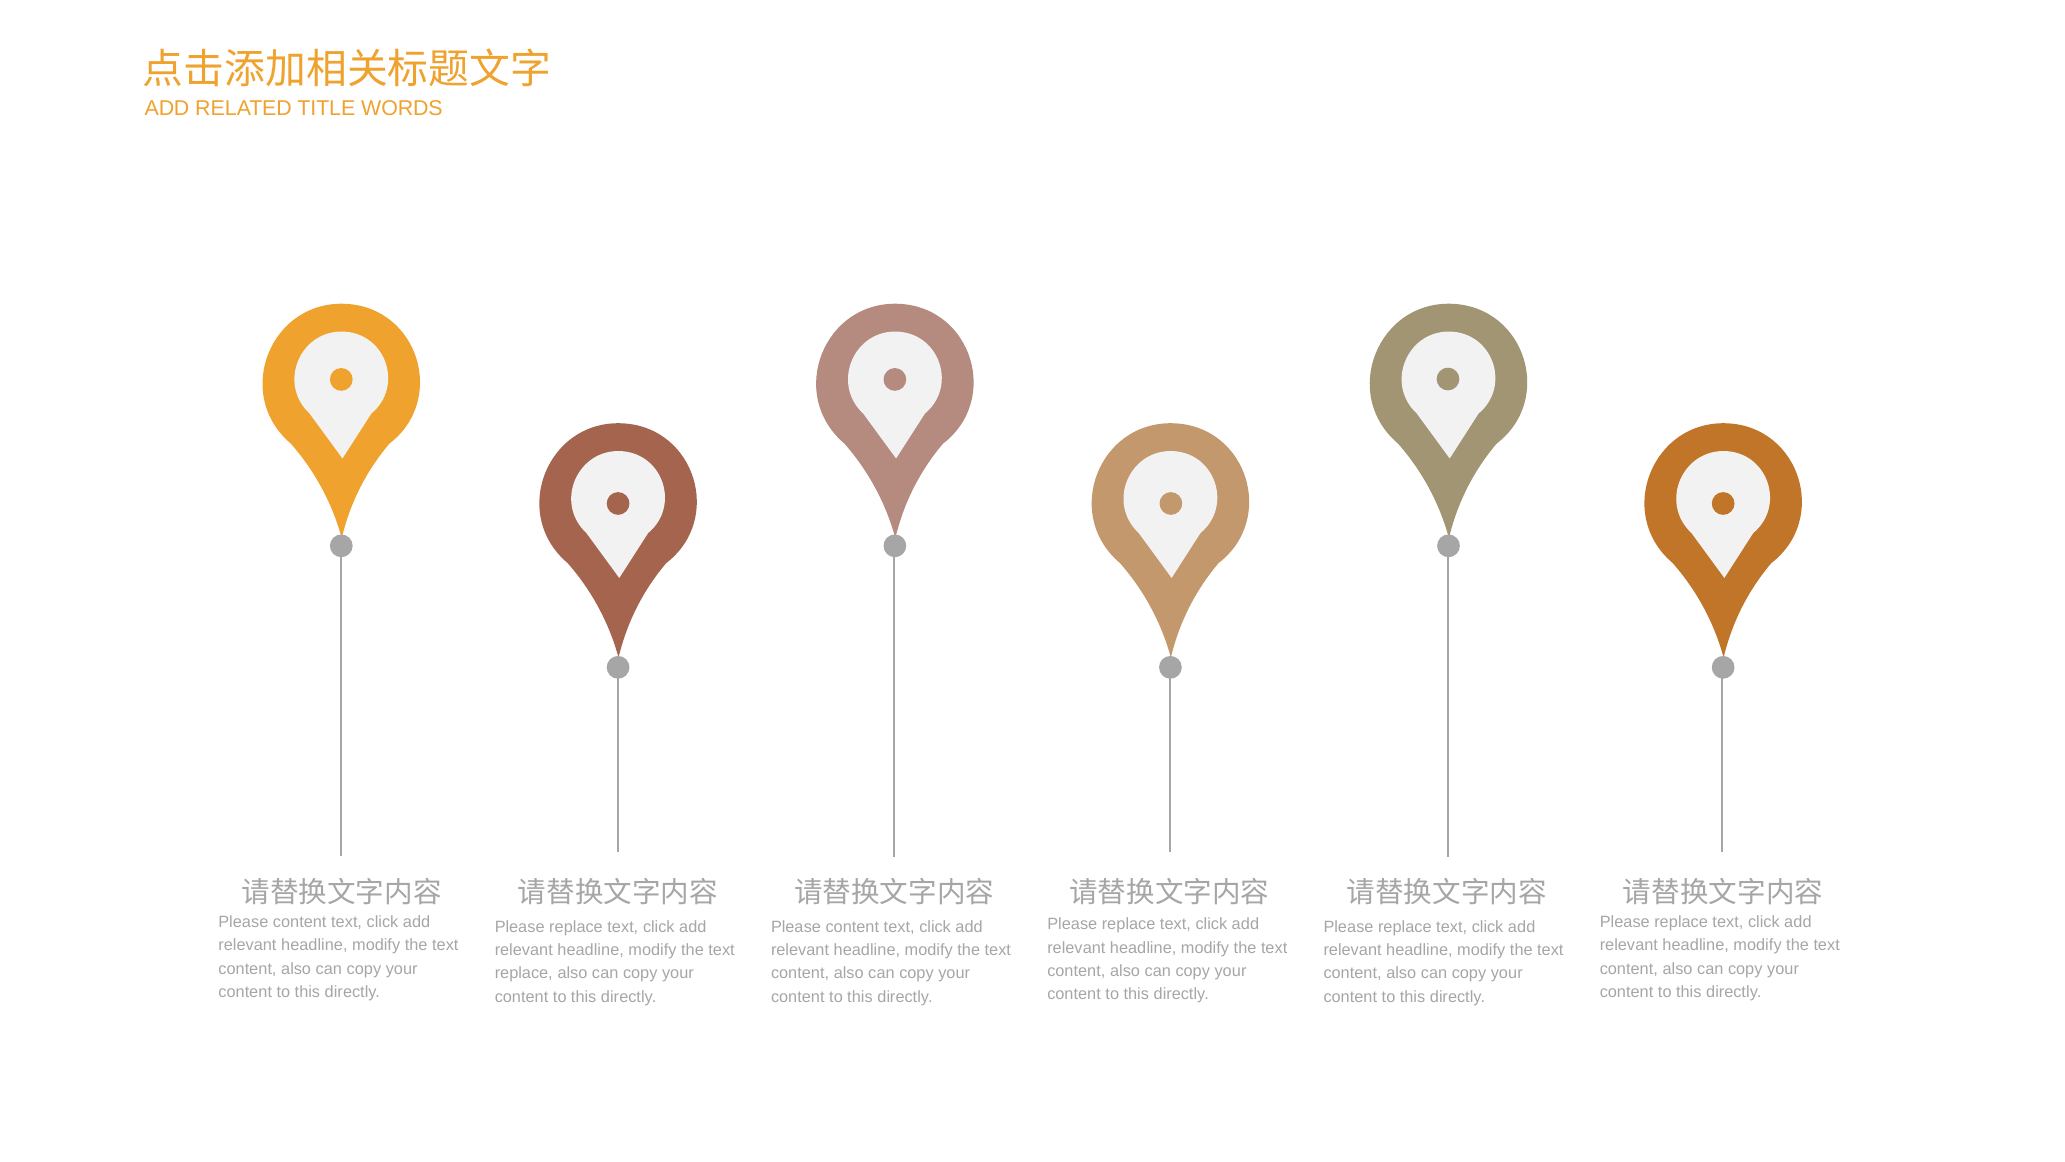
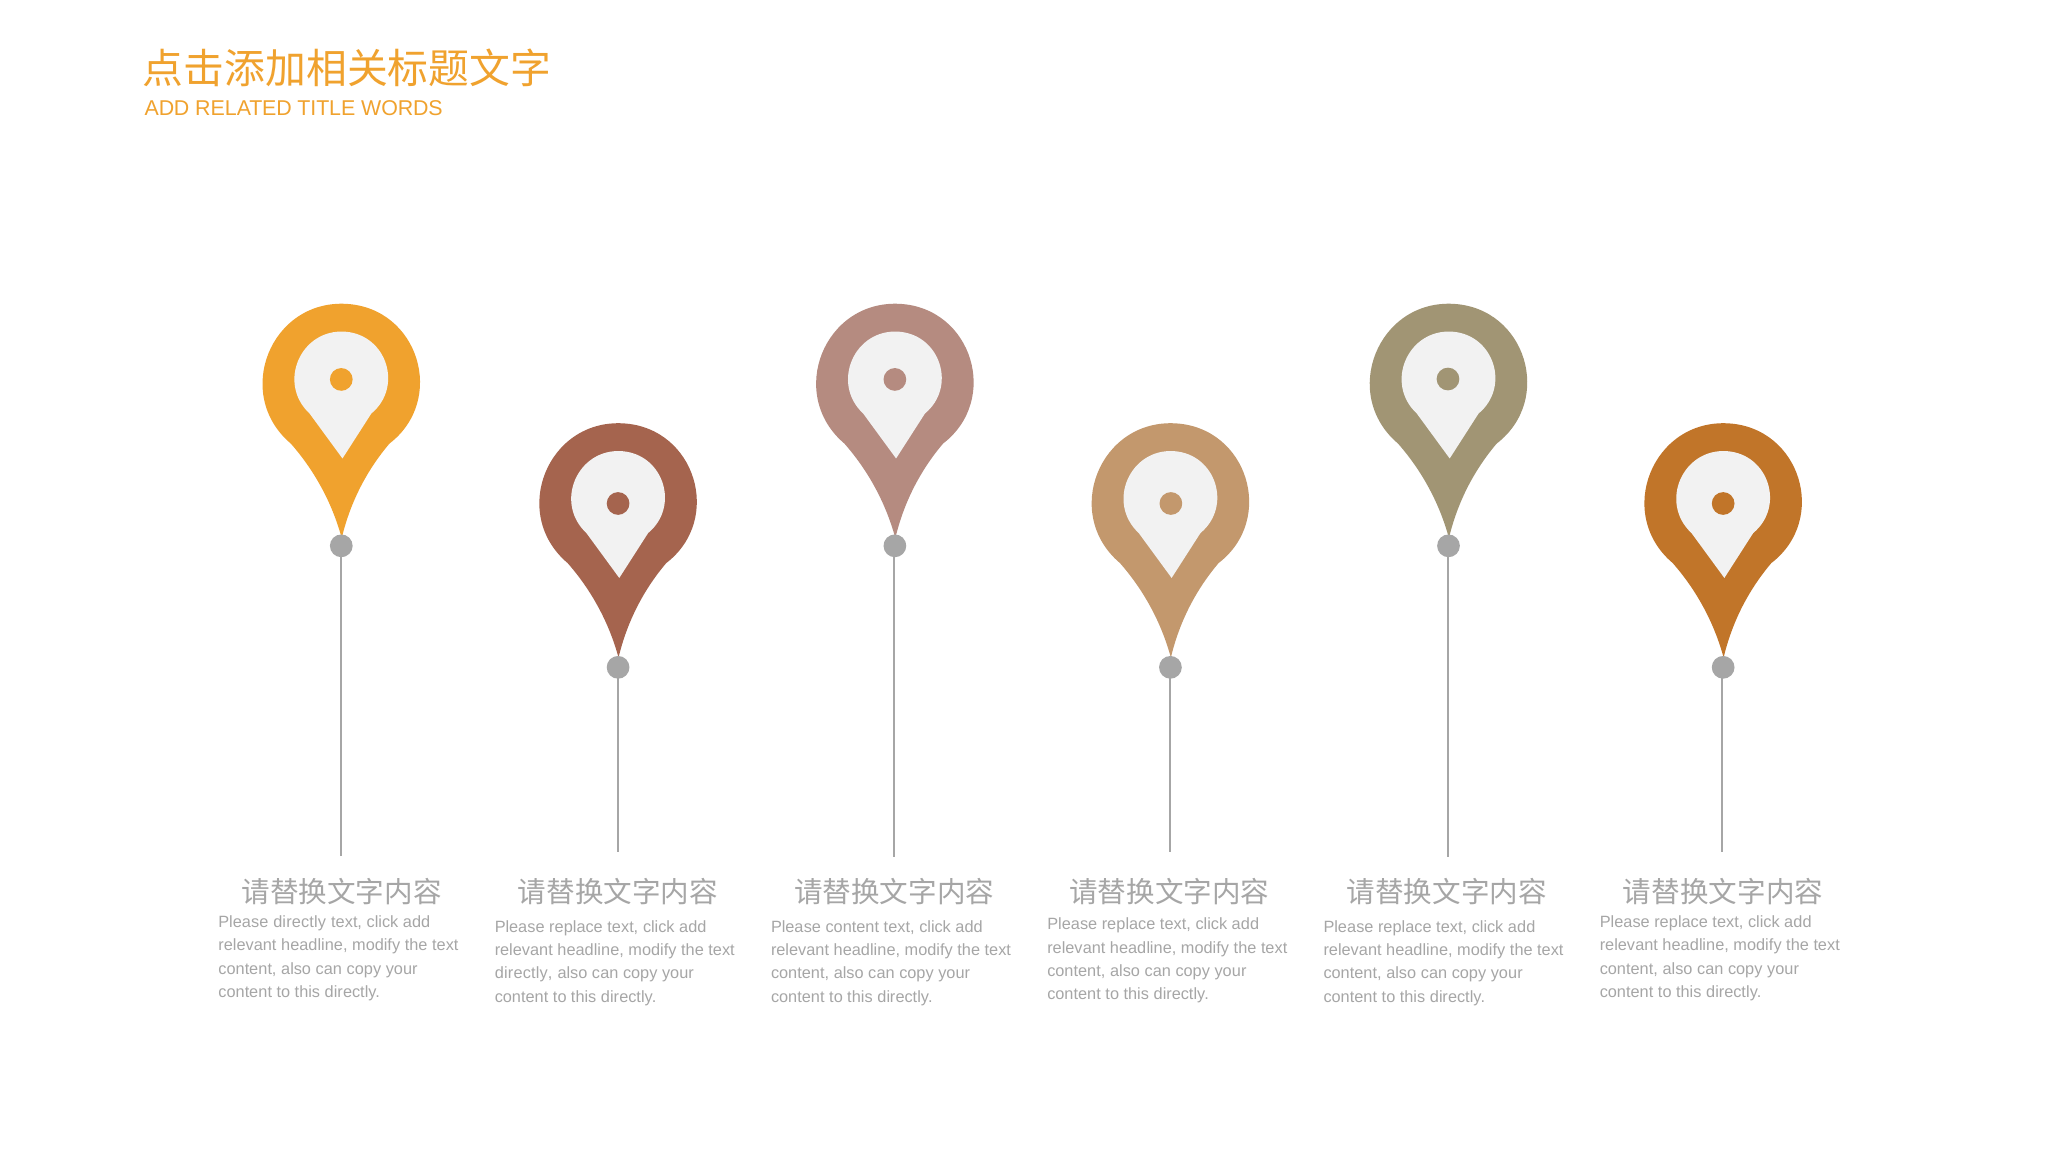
content at (300, 922): content -> directly
replace at (524, 973): replace -> directly
